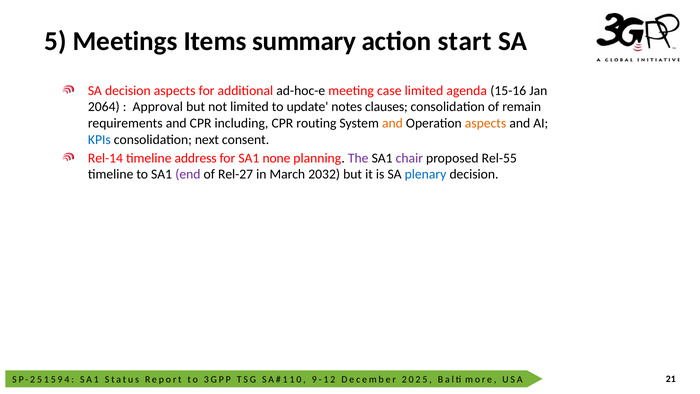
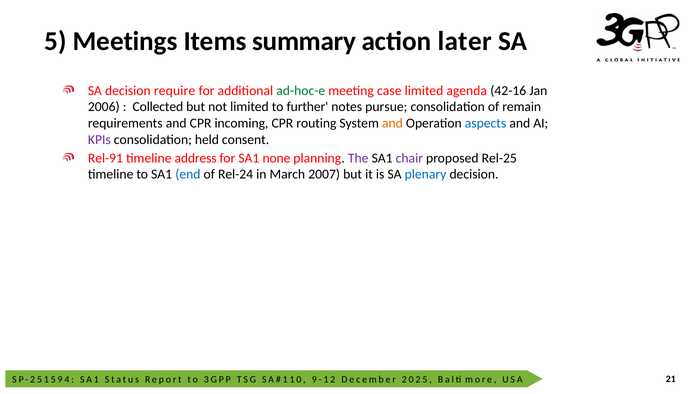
start: start -> later
decision aspects: aspects -> require
ad-hoc-e colour: black -> green
15-16: 15-16 -> 42-16
2064: 2064 -> 2006
Approval: Approval -> Collected
update: update -> further
clauses: clauses -> pursue
including: including -> incoming
aspects at (486, 123) colour: orange -> blue
KPIs colour: blue -> purple
next: next -> held
Rel-14: Rel-14 -> Rel-91
Rel-55: Rel-55 -> Rel-25
end colour: purple -> blue
Rel-27: Rel-27 -> Rel-24
2032: 2032 -> 2007
